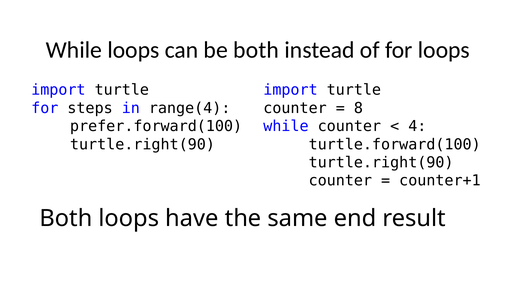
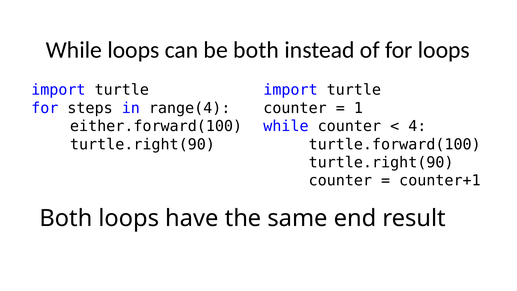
8: 8 -> 1
prefer.forward(100: prefer.forward(100 -> either.forward(100
